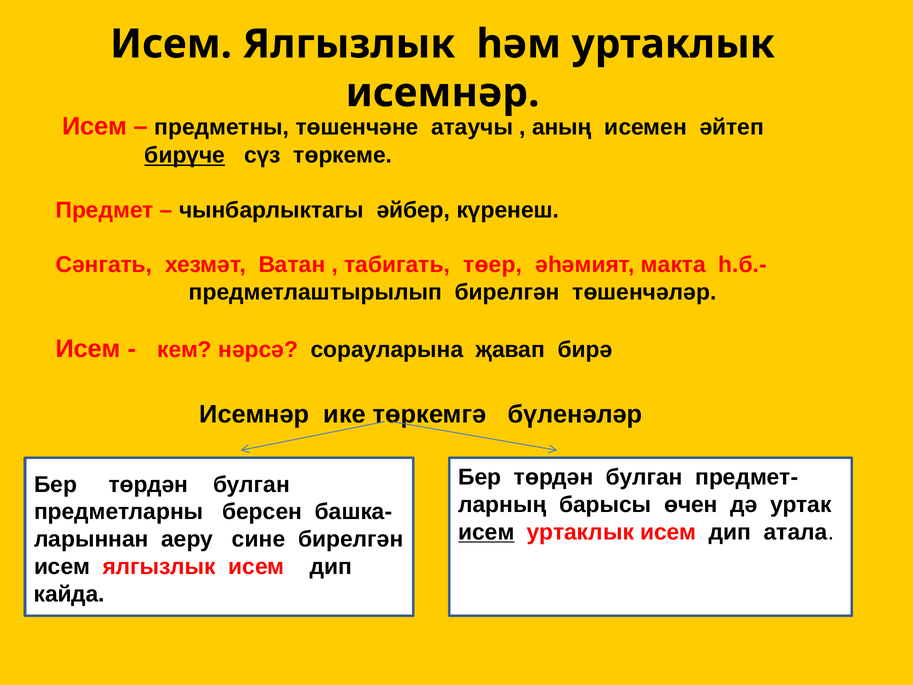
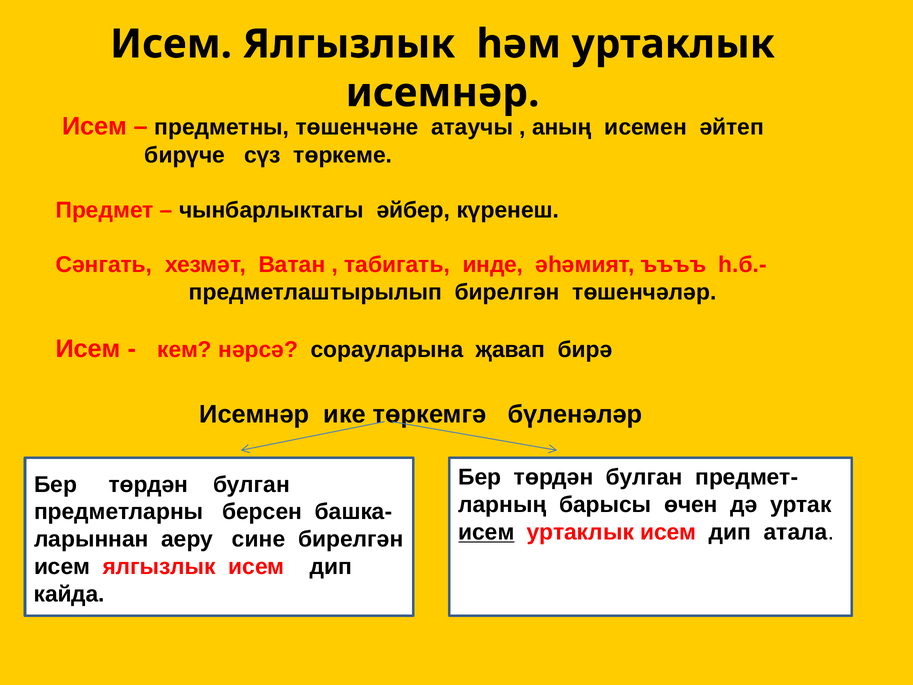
бирүче underline: present -> none
төер: төер -> инде
макта: макта -> ъъъъ
